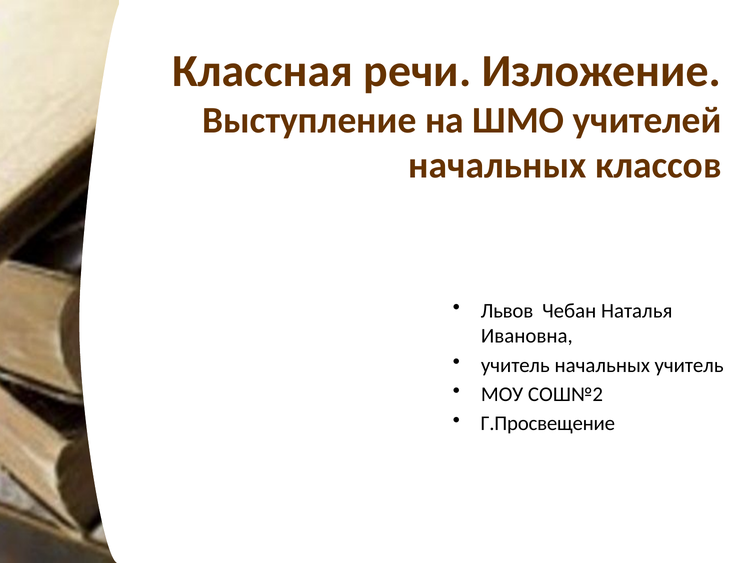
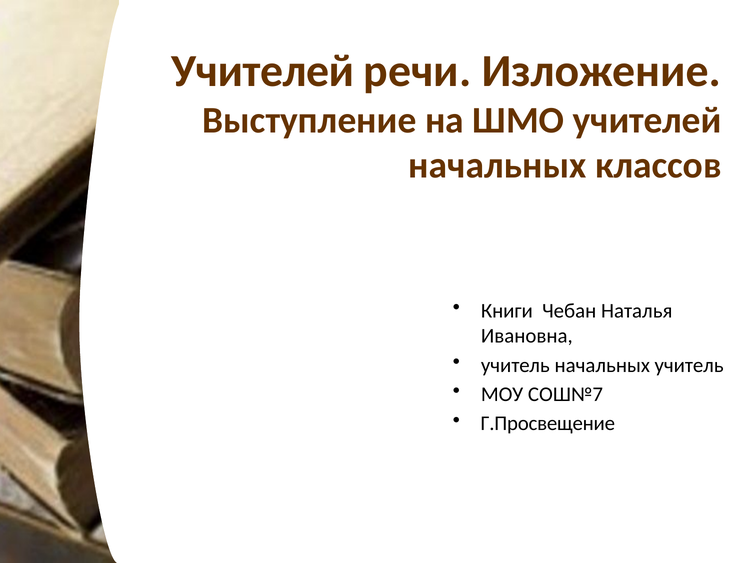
Классная at (263, 71): Классная -> Учителей
Львов: Львов -> Книги
СОШ№2: СОШ№2 -> СОШ№7
